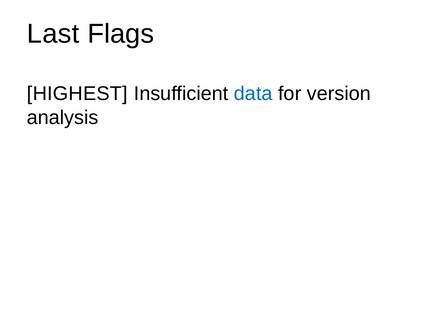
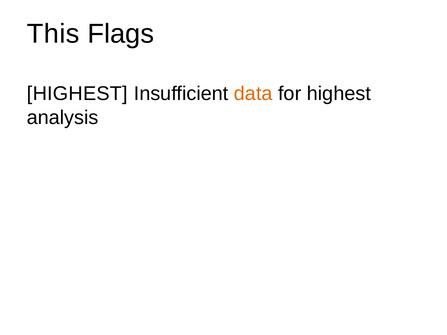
Last: Last -> This
data colour: blue -> orange
for version: version -> highest
